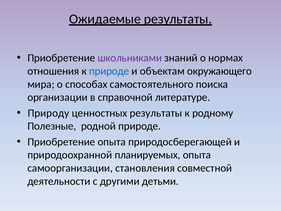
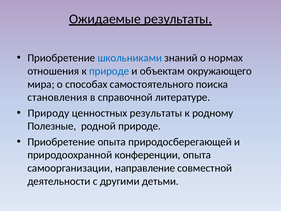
школьниками colour: purple -> blue
организации: организации -> становления
планируемых: планируемых -> конференции
становления: становления -> направление
